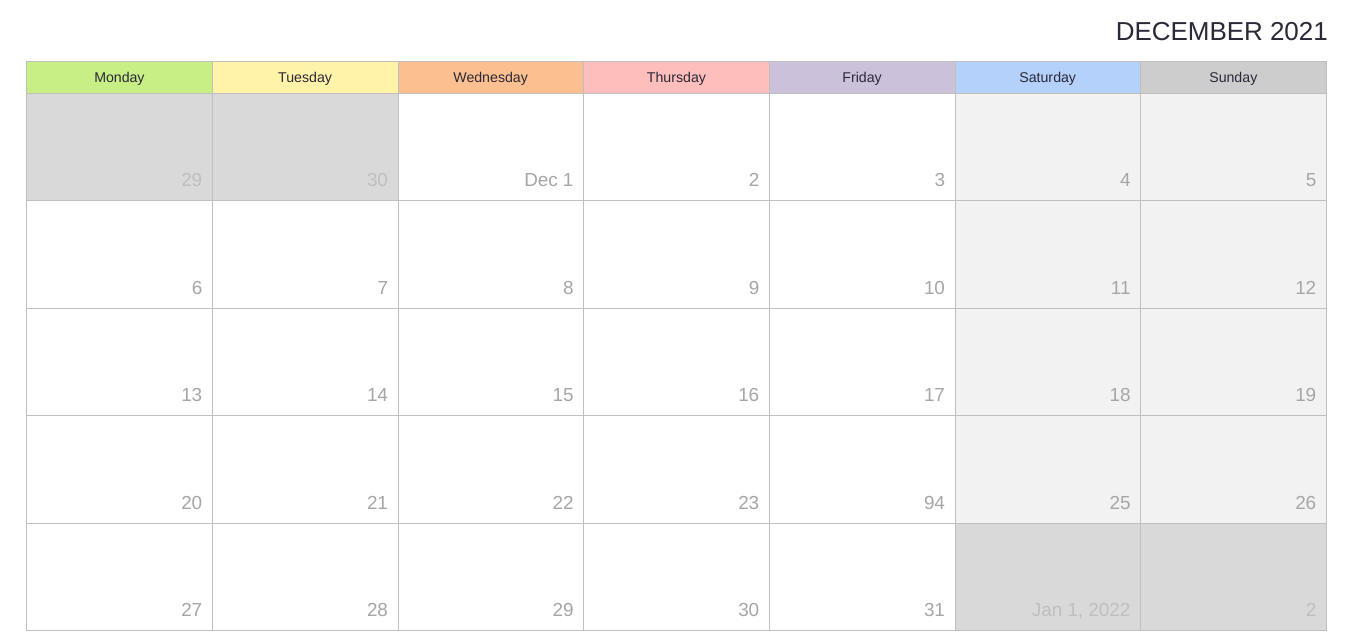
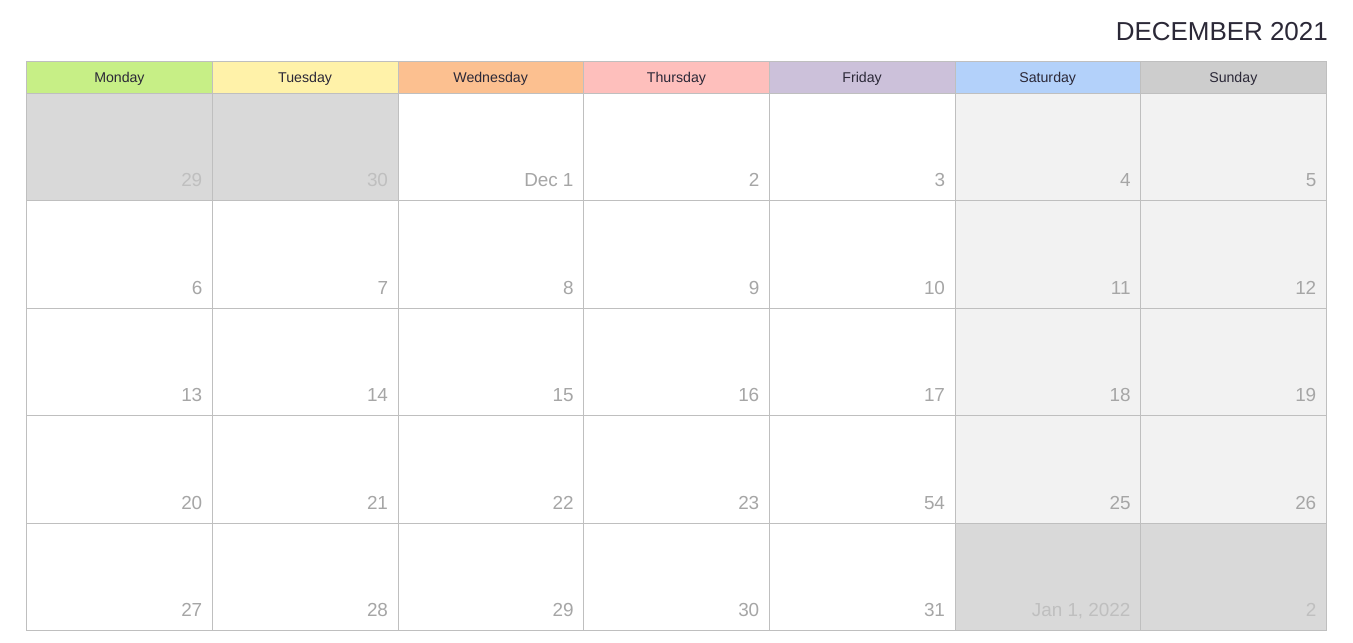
94: 94 -> 54
